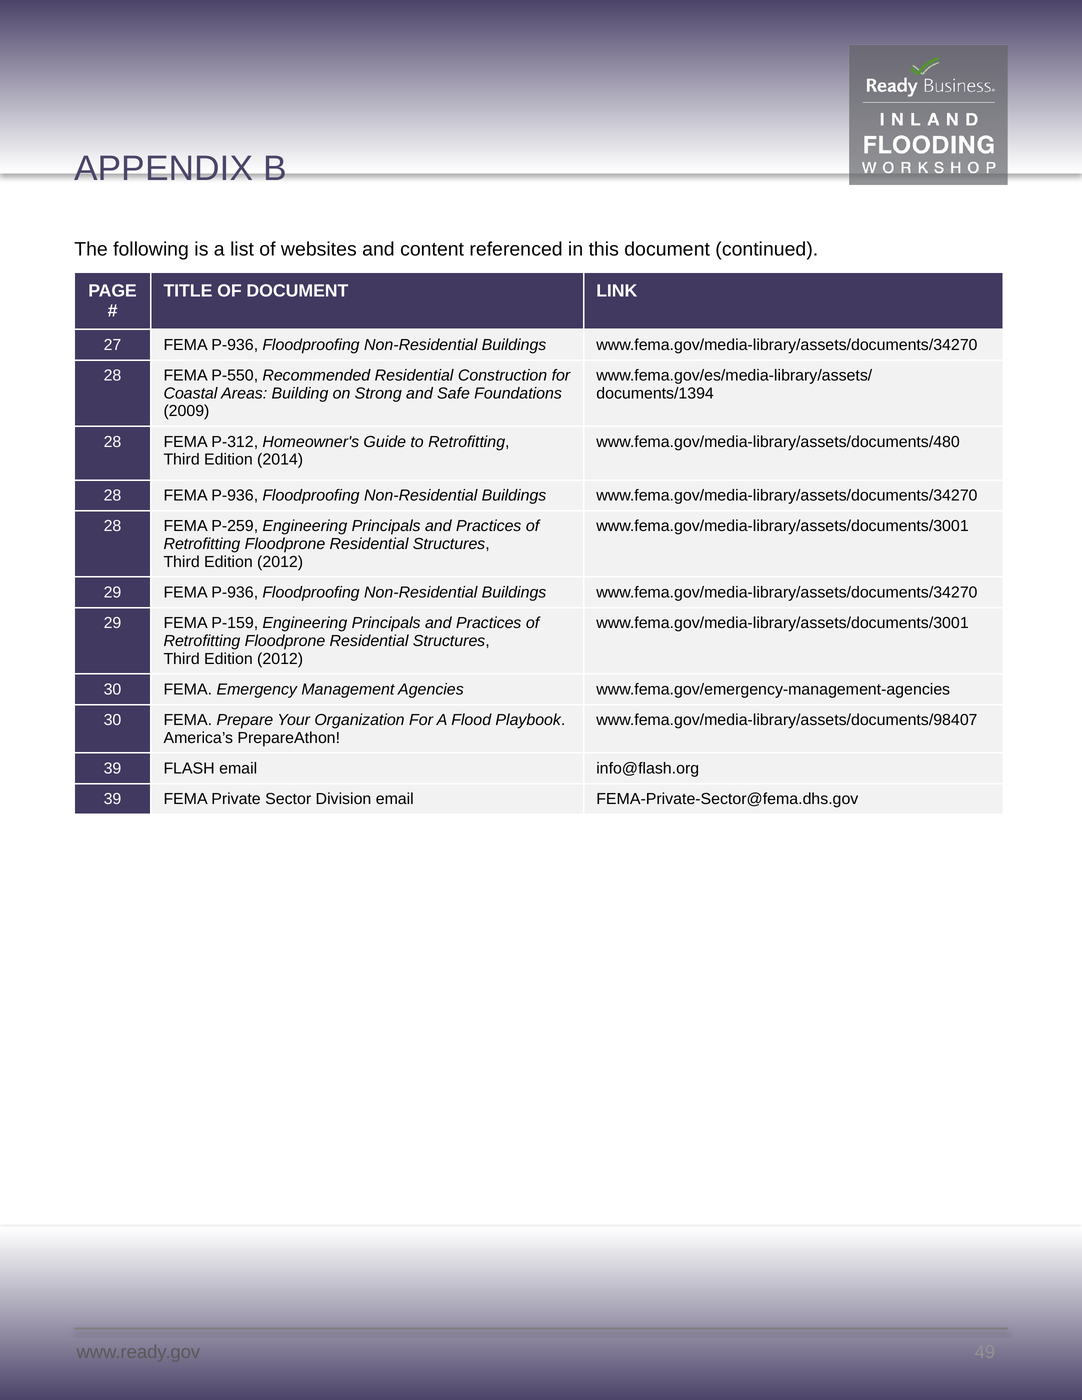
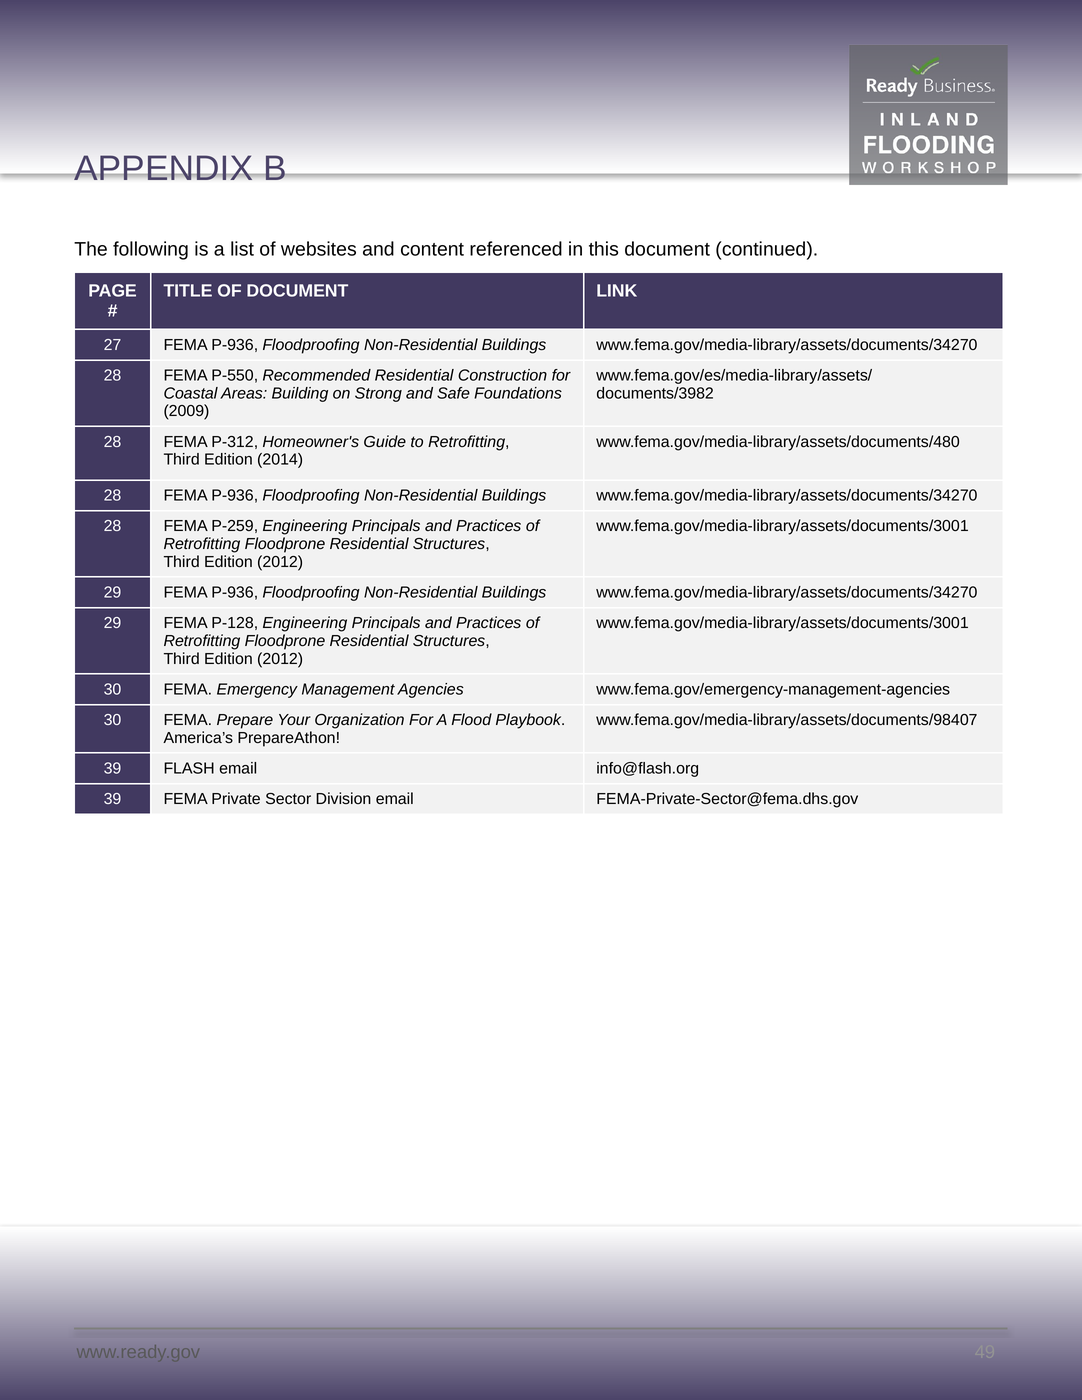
documents/1394: documents/1394 -> documents/3982
P-159: P-159 -> P-128
